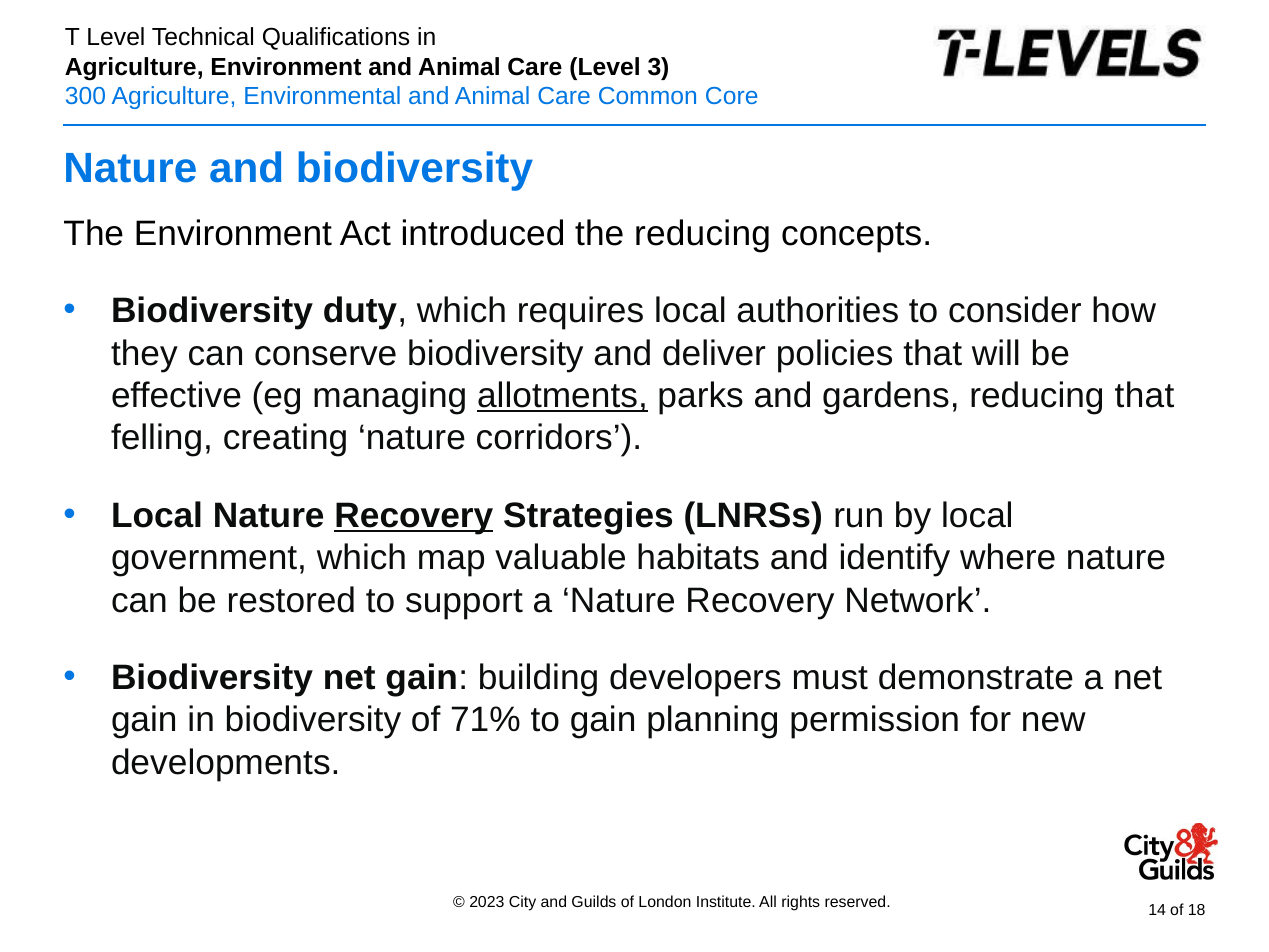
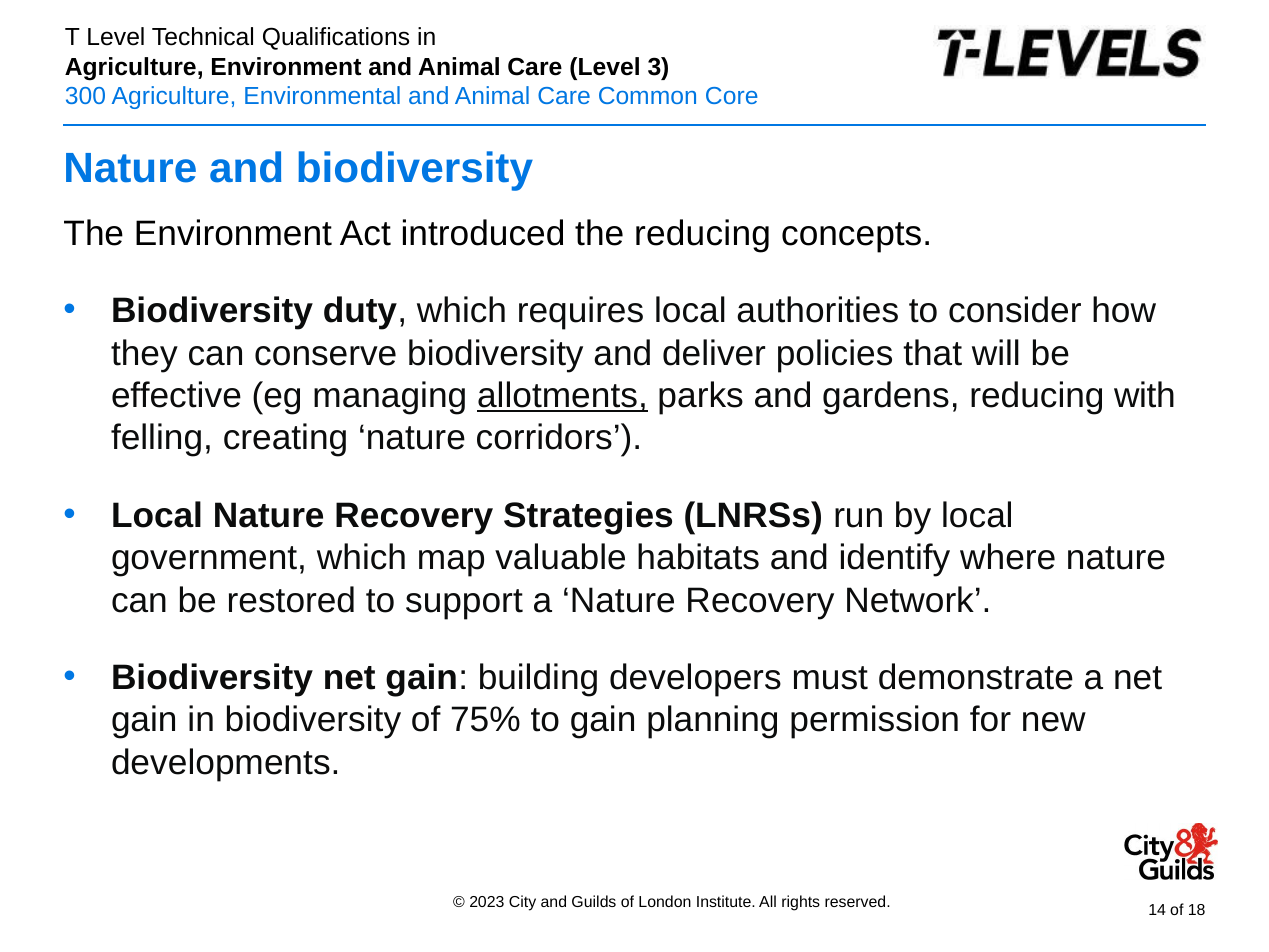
reducing that: that -> with
Recovery at (414, 516) underline: present -> none
71%: 71% -> 75%
